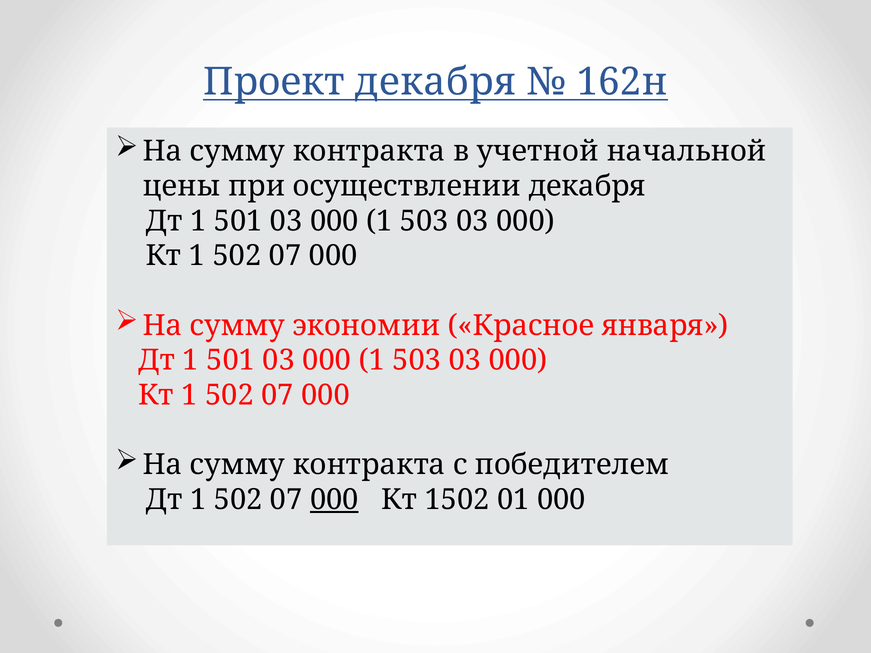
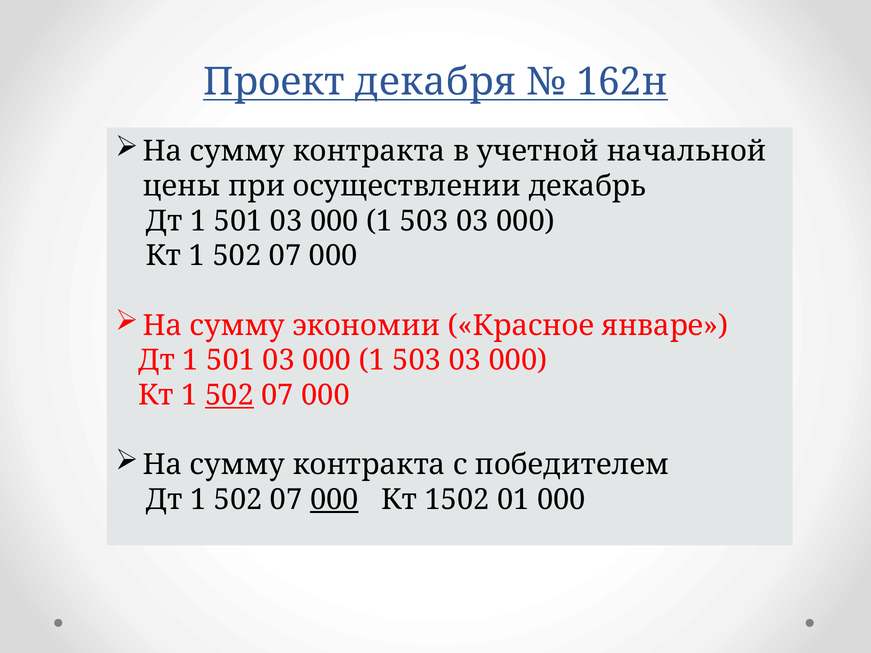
осуществлении декабря: декабря -> декабрь
января: января -> январе
502 at (229, 395) underline: none -> present
